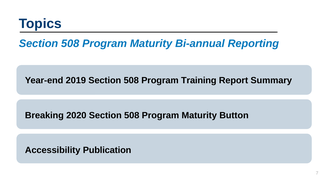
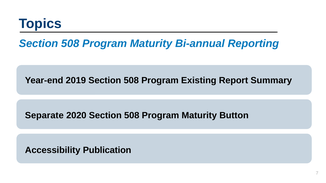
Training: Training -> Existing
Breaking: Breaking -> Separate
